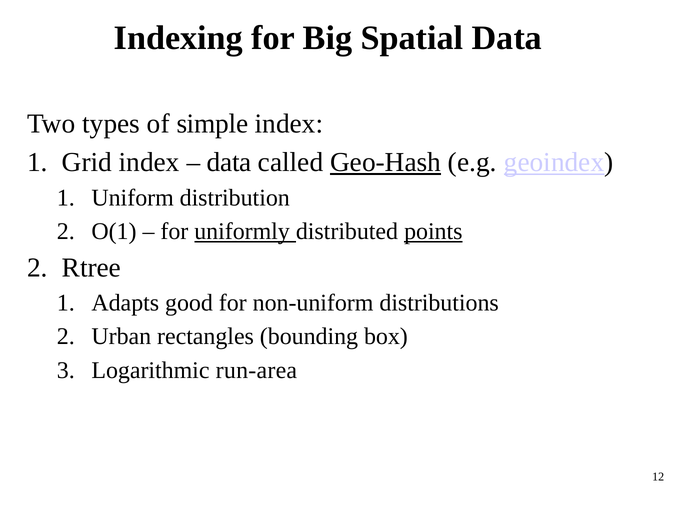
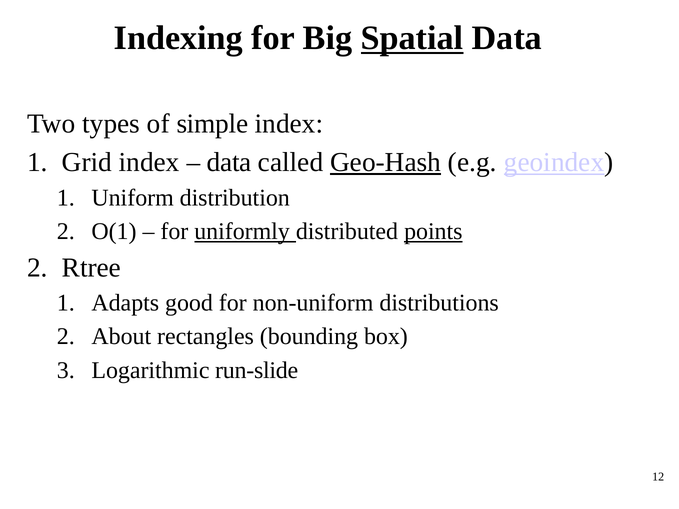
Spatial underline: none -> present
Urban: Urban -> About
run-area: run-area -> run-slide
